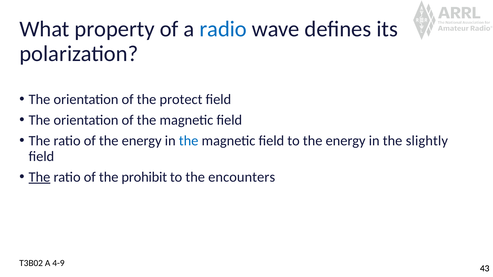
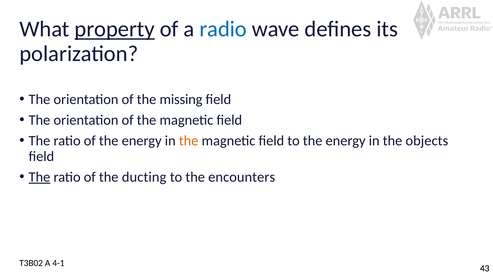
property underline: none -> present
protect: protect -> missing
the at (189, 141) colour: blue -> orange
slightly: slightly -> objects
prohibit: prohibit -> ducting
4-9: 4-9 -> 4-1
